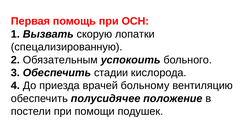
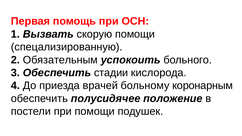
скорую лопатки: лопатки -> помощи
вентиляцию: вентиляцию -> коронарным
